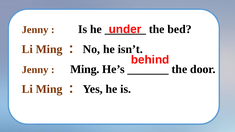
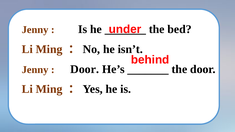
Ming at (85, 69): Ming -> Door
